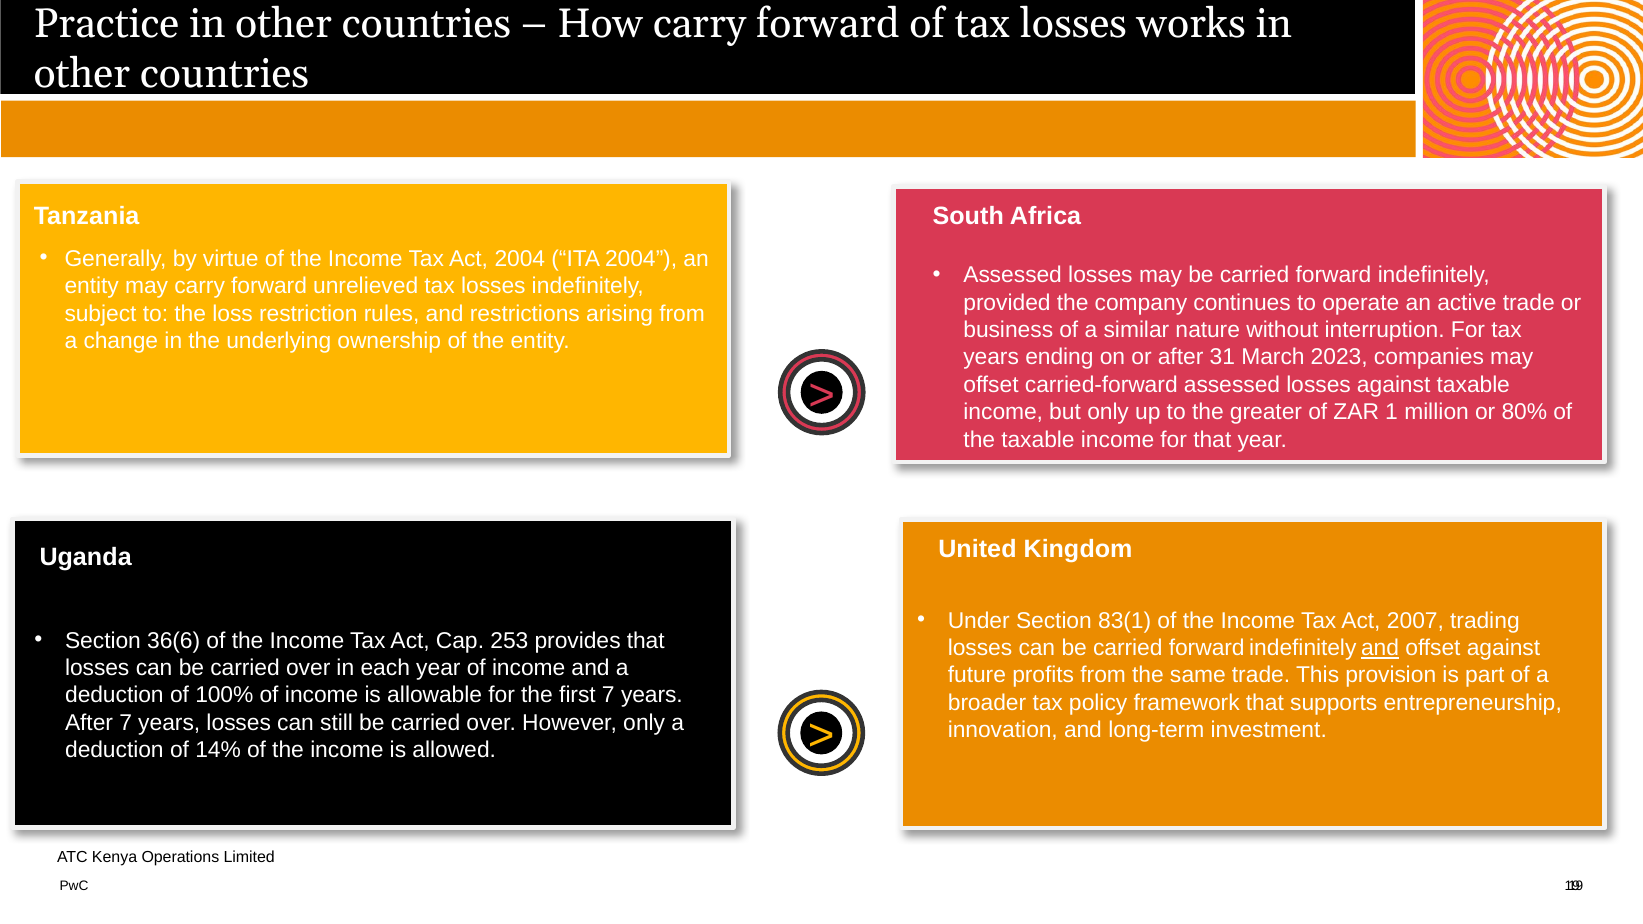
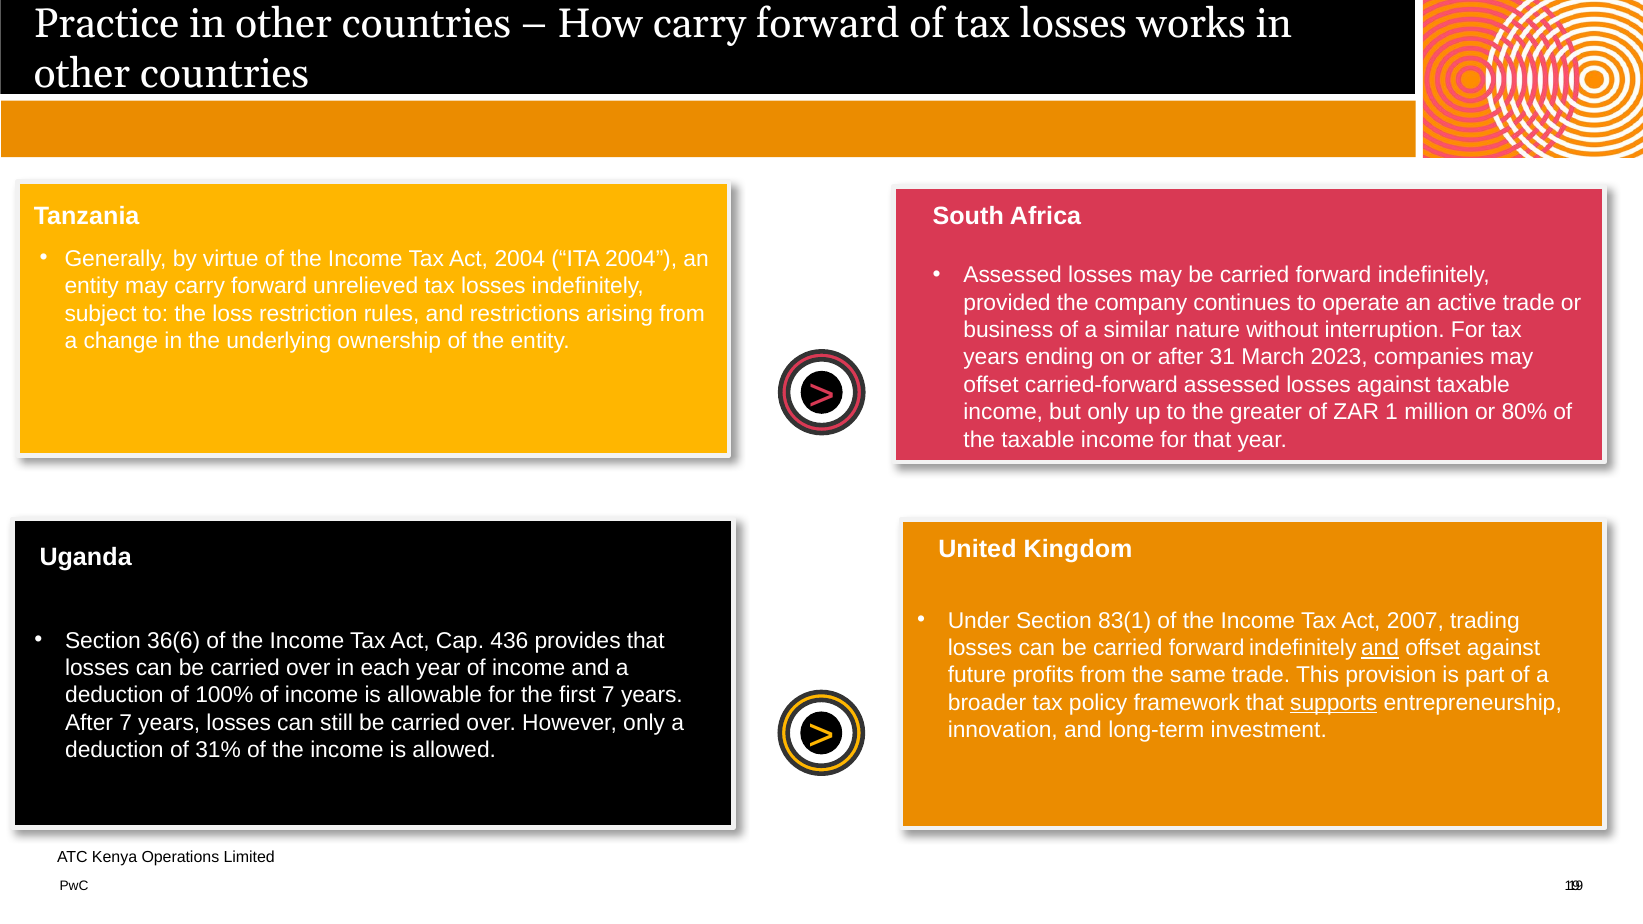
253: 253 -> 436
supports underline: none -> present
14%: 14% -> 31%
